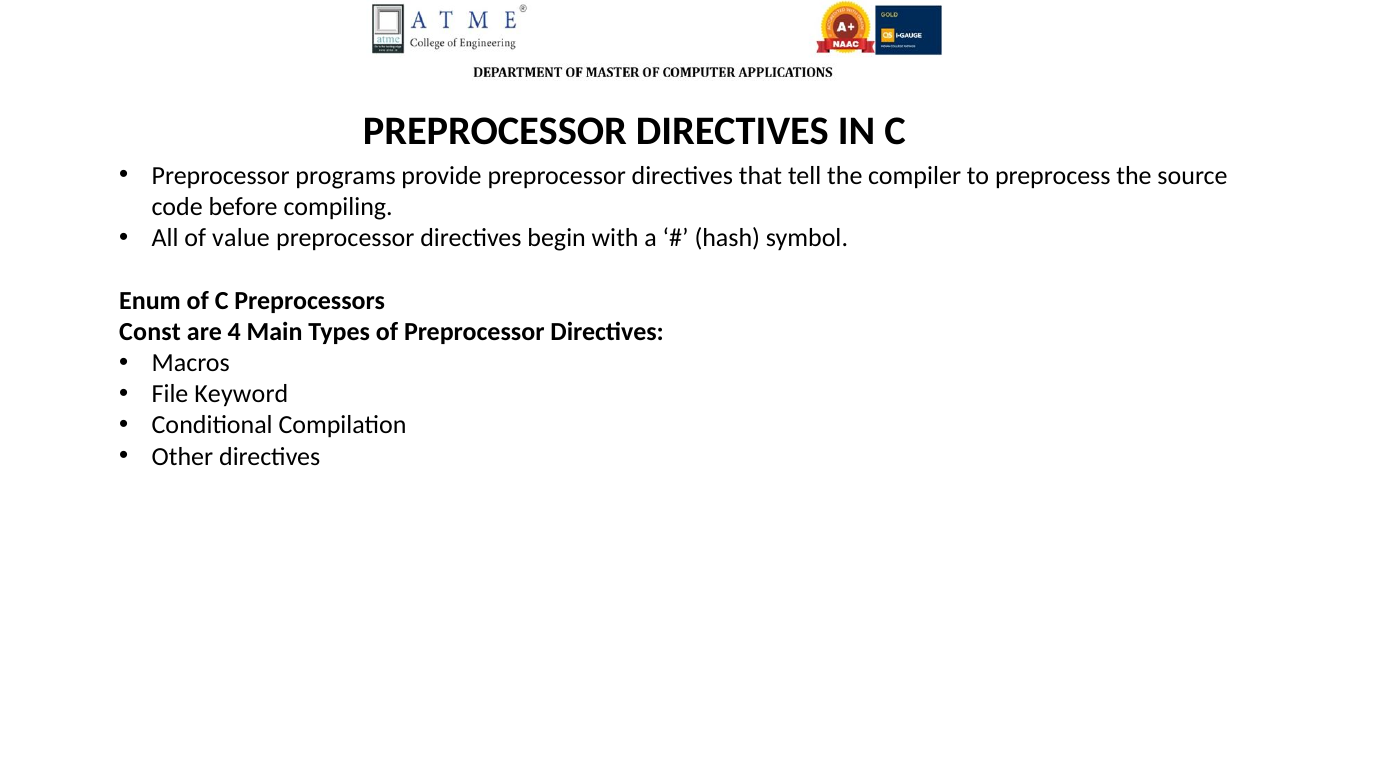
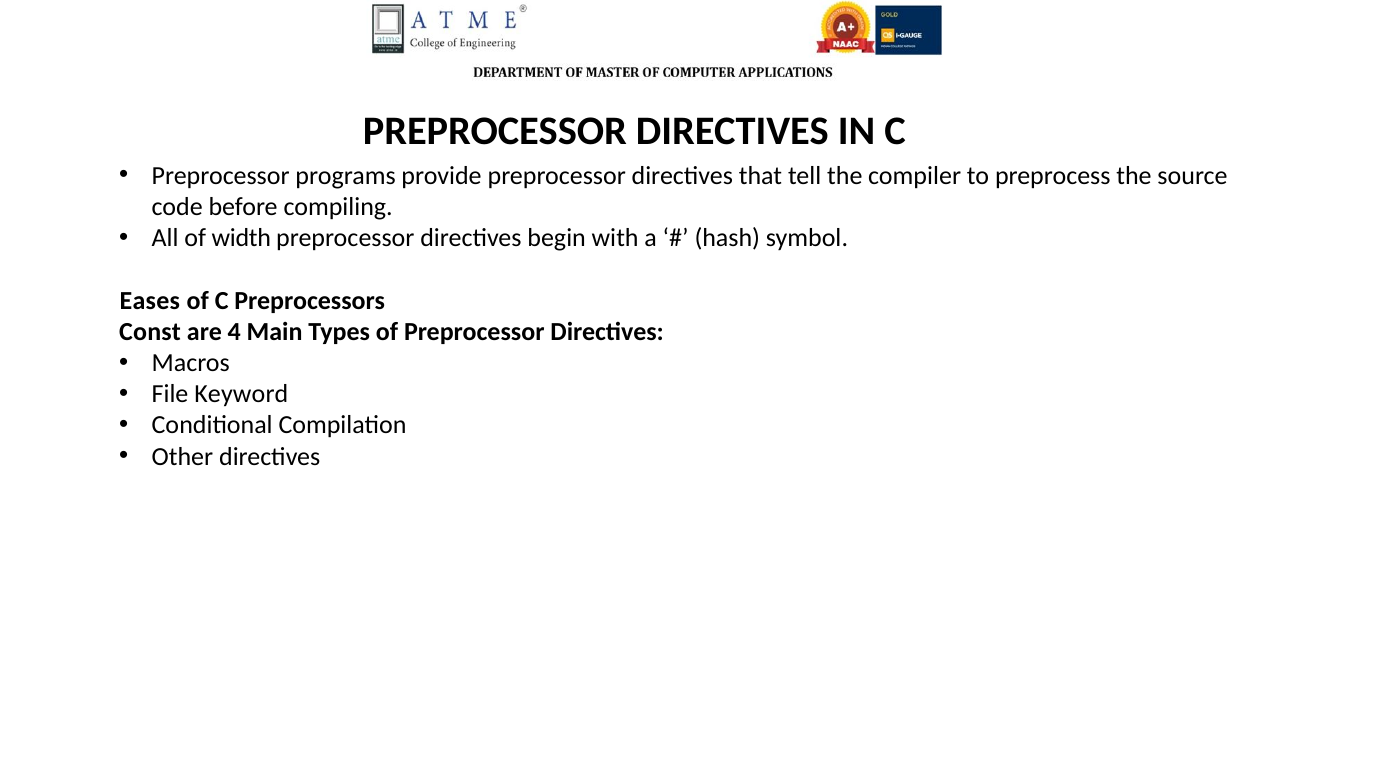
value: value -> width
Enum: Enum -> Eases
